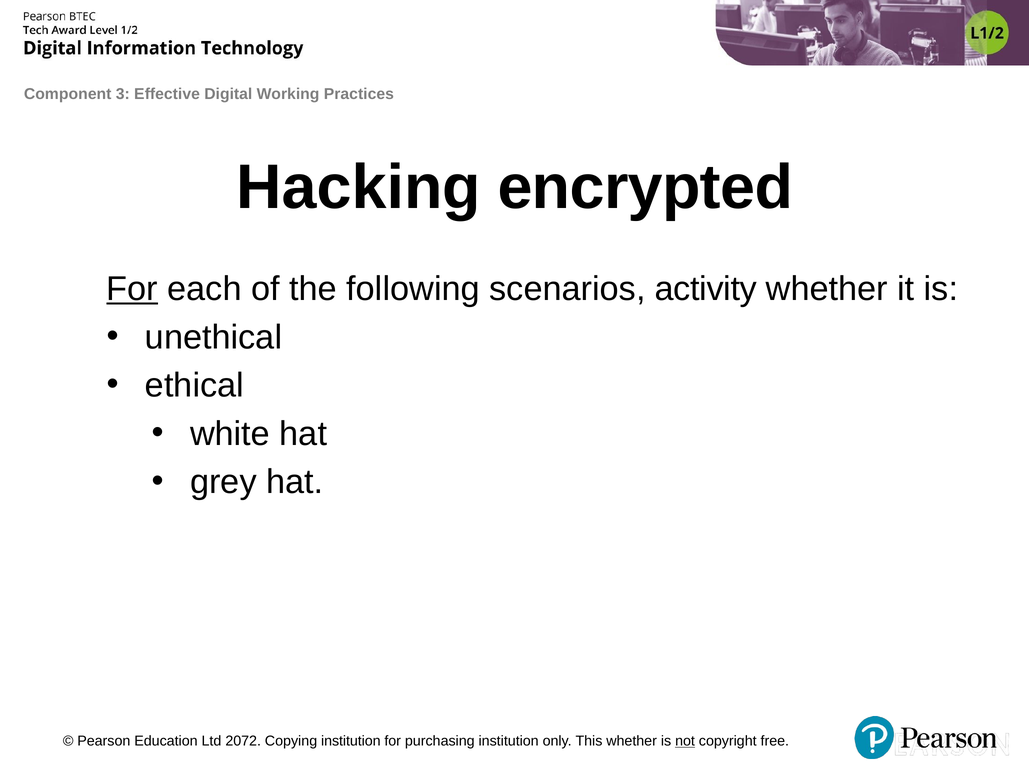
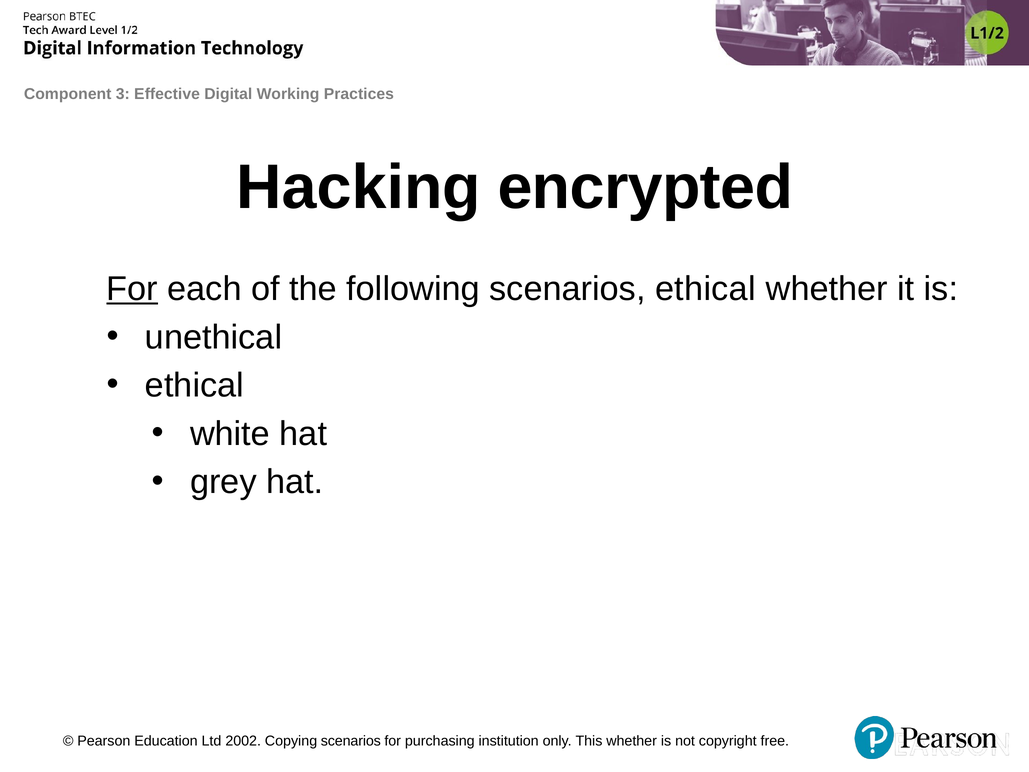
scenarios activity: activity -> ethical
2072: 2072 -> 2002
Copying institution: institution -> scenarios
not underline: present -> none
